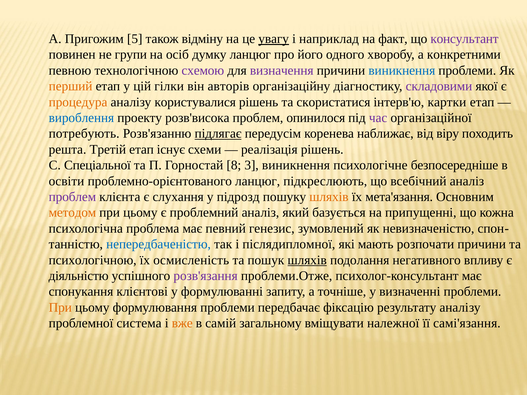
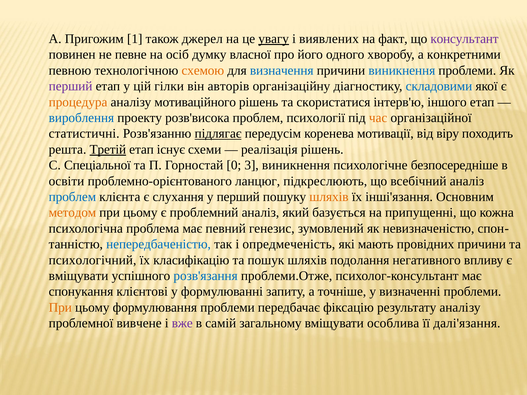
5: 5 -> 1
відміну: відміну -> джерел
наприклад: наприклад -> виявлених
групи: групи -> певне
думку ланцюг: ланцюг -> власної
схемою colour: purple -> orange
визначення colour: purple -> blue
перший at (71, 86) colour: orange -> purple
складовими colour: purple -> blue
користувалися: користувалися -> мотиваційного
картки: картки -> іншого
опинилося: опинилося -> психології
час colour: purple -> orange
потребують: потребують -> статистичні
наближає: наближає -> мотивації
Третій underline: none -> present
8: 8 -> 0
проблем at (72, 197) colour: purple -> blue
у підрозд: підрозд -> перший
мета'язання: мета'язання -> інші'язання
післядипломної: післядипломної -> опредмеченість
розпочати: розпочати -> провідних
психологічною: психологічною -> психологічний
осмисленість: осмисленість -> класифікацію
шляхів at (307, 260) underline: present -> none
діяльністю at (79, 276): діяльністю -> вміщувати
розв'язання colour: purple -> blue
система: система -> вивчене
вже colour: orange -> purple
належної: належної -> особлива
самі'язання: самі'язання -> далі'язання
